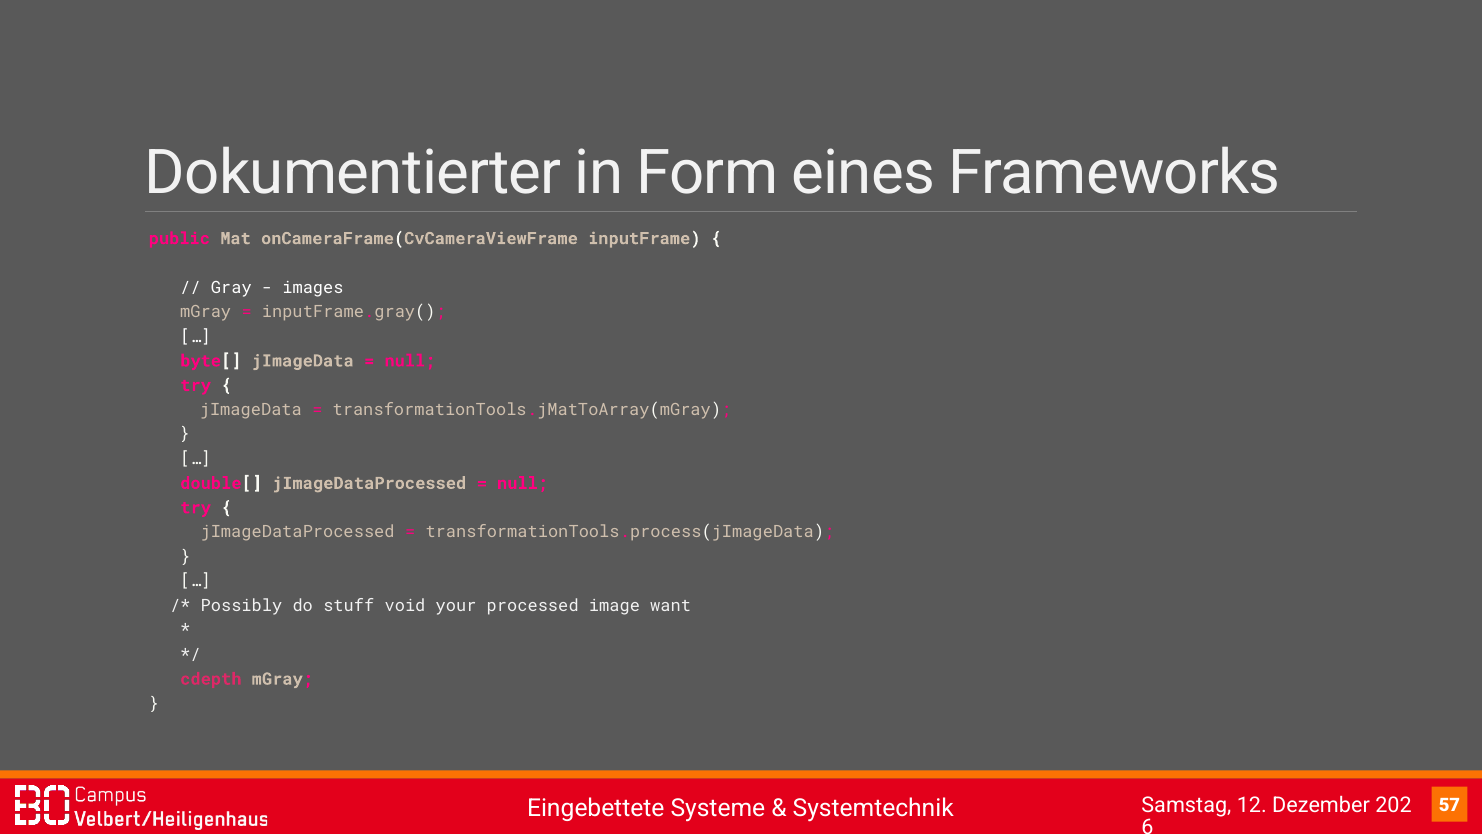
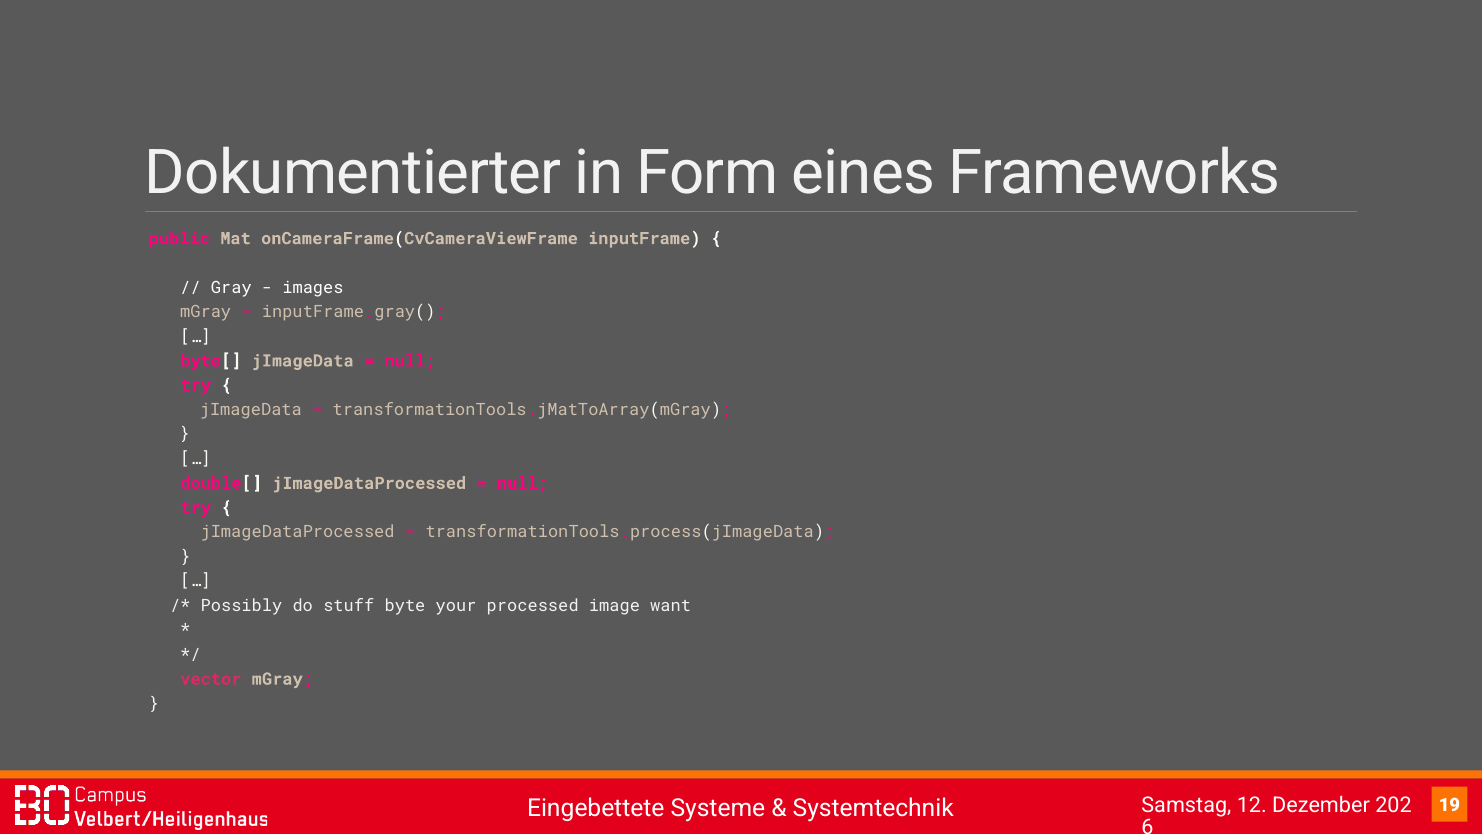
void: void -> byte
cdepth: cdepth -> vector
57: 57 -> 19
